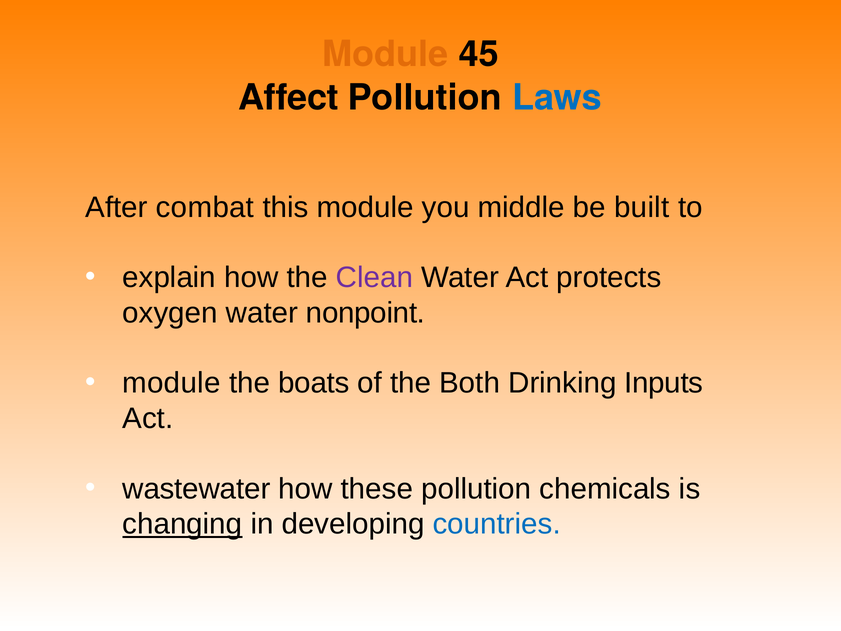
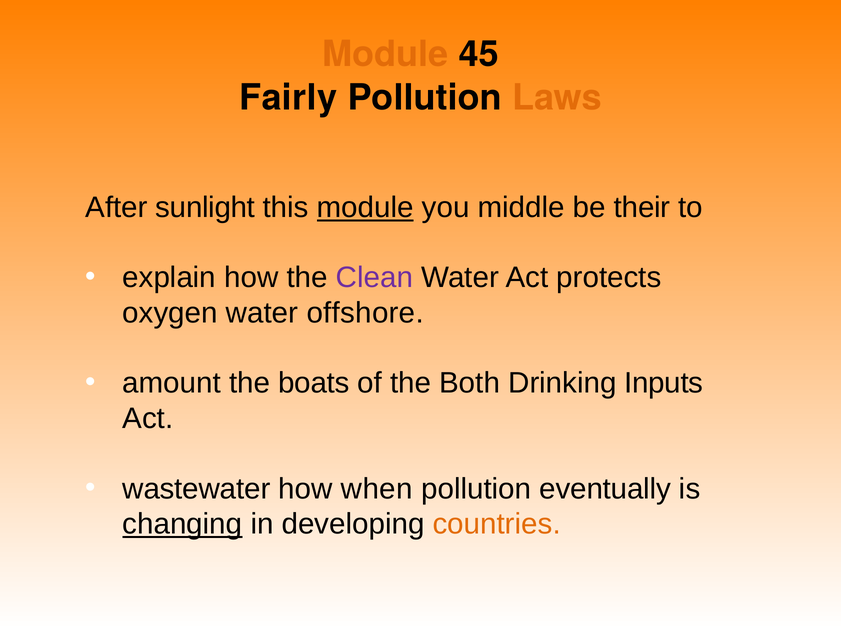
Affect: Affect -> Fairly
Laws colour: blue -> orange
combat: combat -> sunlight
module at (365, 208) underline: none -> present
built: built -> their
nonpoint: nonpoint -> offshore
module at (172, 383): module -> amount
these: these -> when
chemicals: chemicals -> eventually
countries colour: blue -> orange
